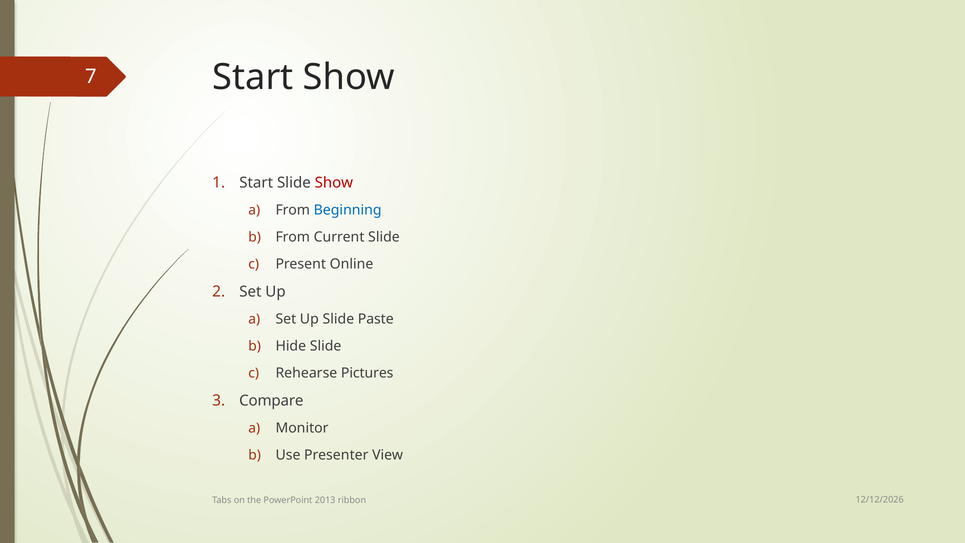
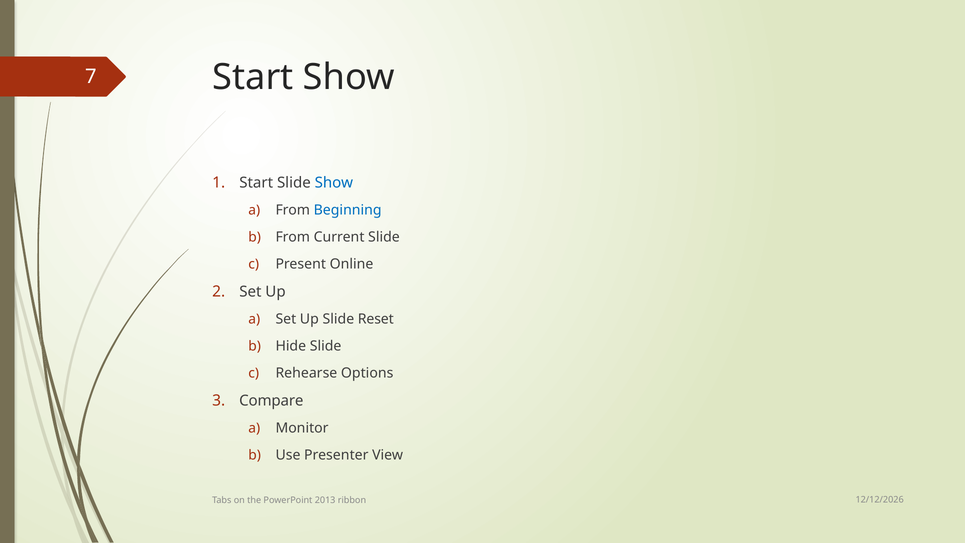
Show at (334, 183) colour: red -> blue
Paste: Paste -> Reset
Pictures: Pictures -> Options
